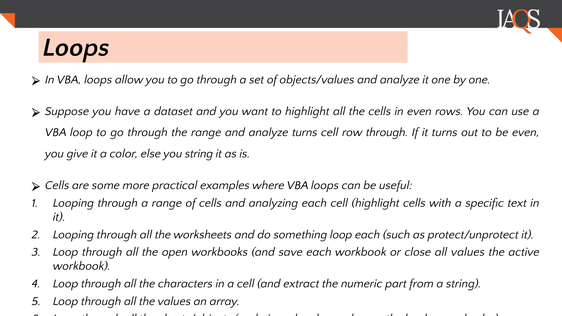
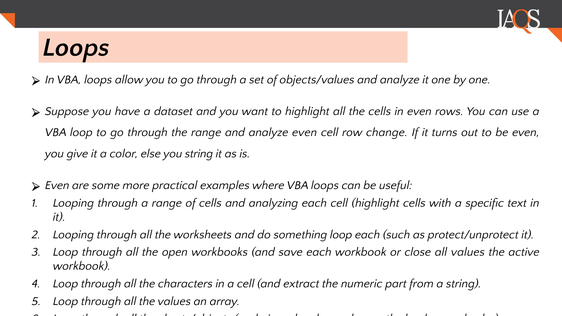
analyze turns: turns -> even
row through: through -> change
Cells at (57, 185): Cells -> Even
